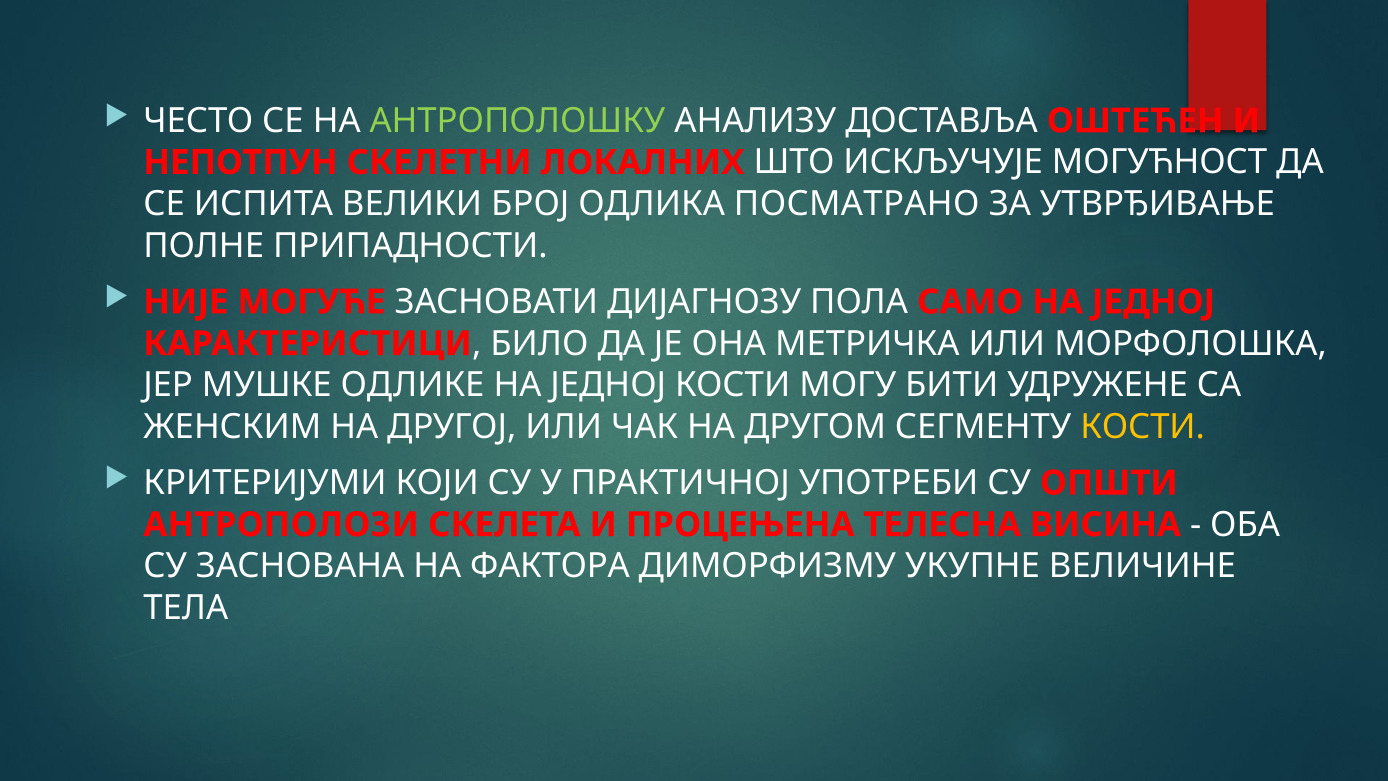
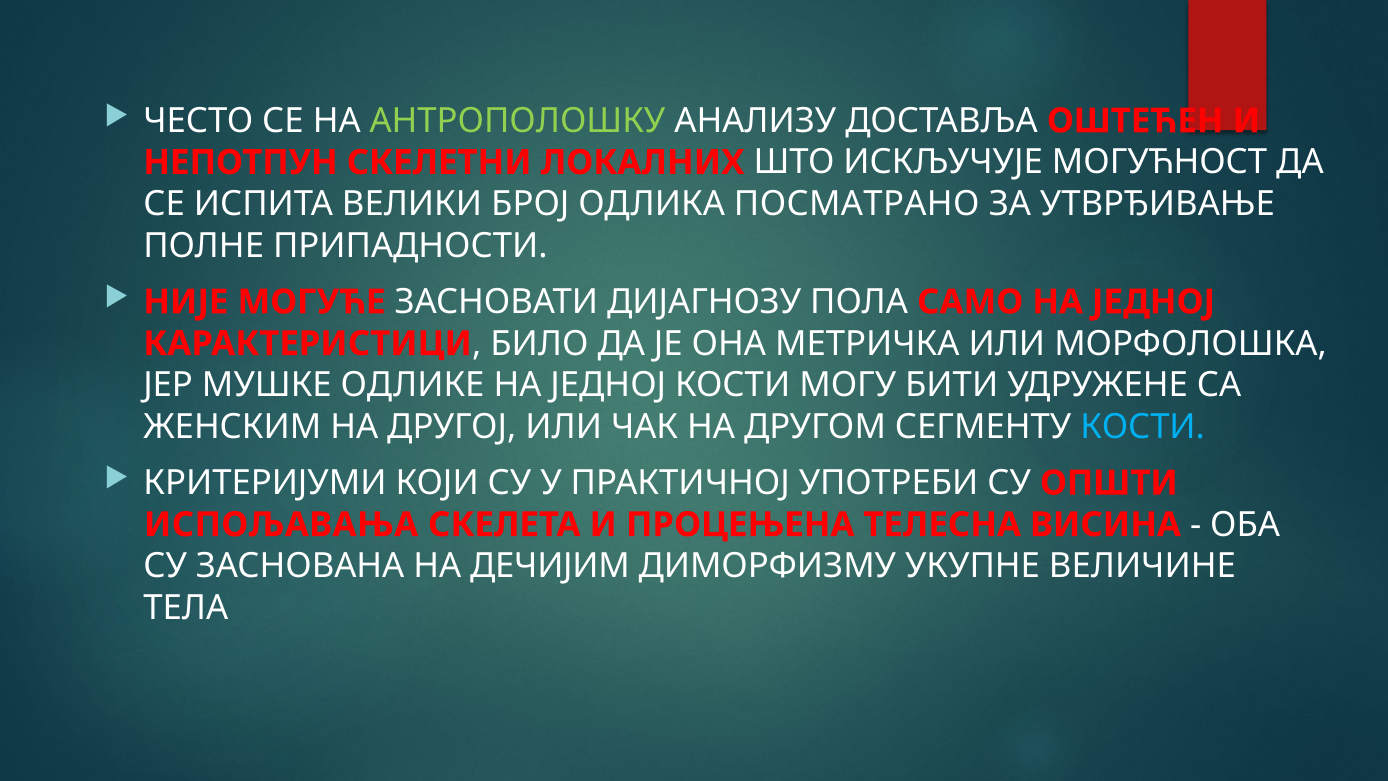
КОСТИ at (1143, 427) colour: yellow -> light blue
АНТРОПОЛОЗИ: АНТРОПОЛОЗИ -> ИСПОЉАВАЊА
ФАКТОРА: ФАКТОРА -> ДЕЧИЈИМ
